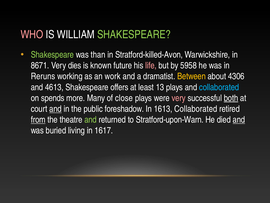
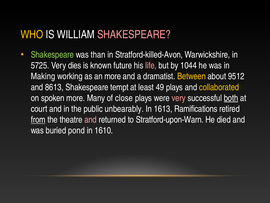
WHO colour: pink -> yellow
SHAKESPEARE at (134, 35) colour: light green -> pink
8671: 8671 -> 5725
5958: 5958 -> 1044
Reruns: Reruns -> Making
an work: work -> more
4306: 4306 -> 9512
4613: 4613 -> 8613
offers: offers -> tempt
13: 13 -> 49
collaborated at (219, 87) colour: light blue -> yellow
spends: spends -> spoken
and at (56, 109) underline: present -> none
foreshadow: foreshadow -> unbearably
1613 Collaborated: Collaborated -> Ramifications
and at (91, 119) colour: light green -> pink
and at (239, 119) underline: present -> none
living: living -> pond
1617: 1617 -> 1610
